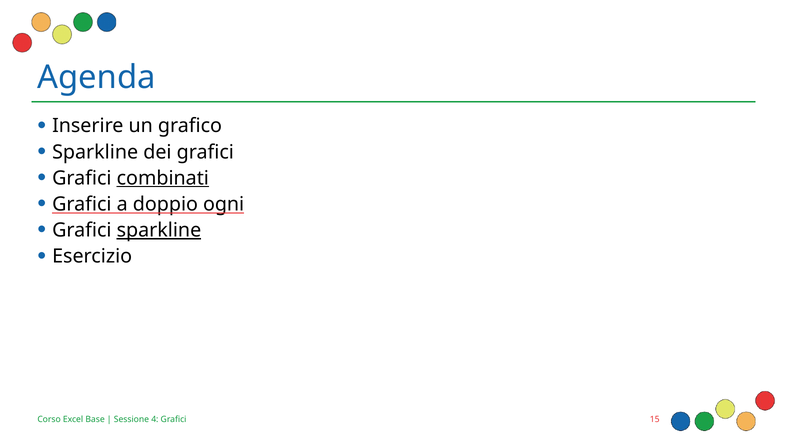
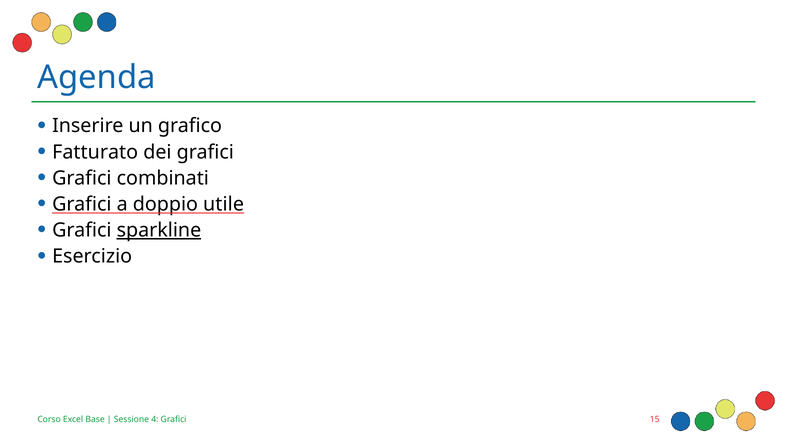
Sparkline at (95, 152): Sparkline -> Fatturato
combinati underline: present -> none
ogni: ogni -> utile
